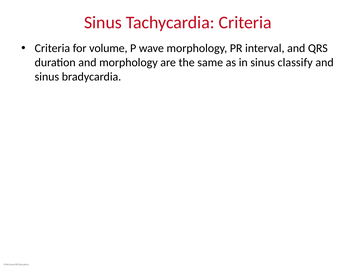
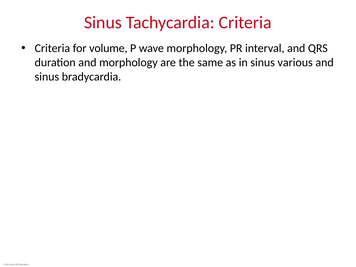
classify: classify -> various
